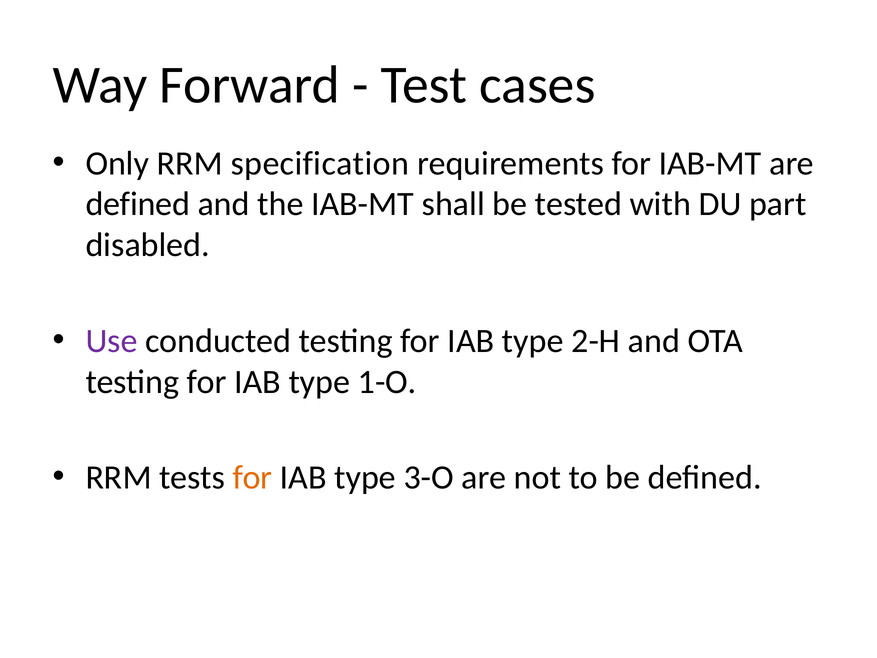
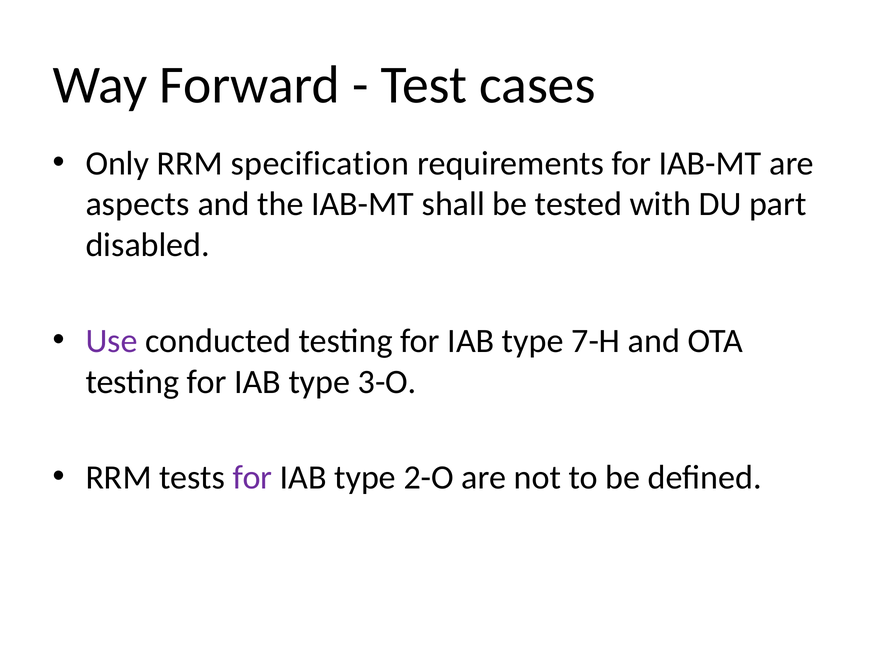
defined at (138, 204): defined -> aspects
2-H: 2-H -> 7-H
1-O: 1-O -> 3-O
for at (252, 477) colour: orange -> purple
3-O: 3-O -> 2-O
